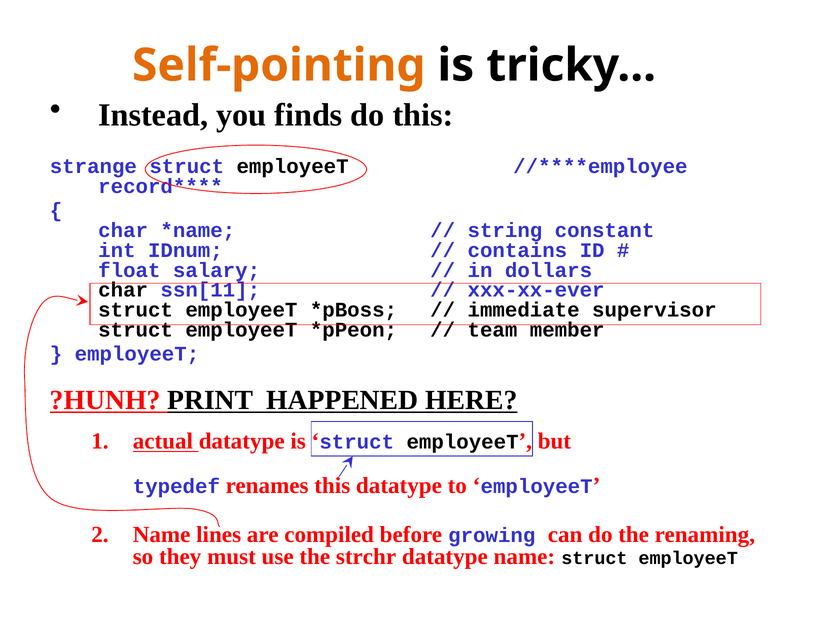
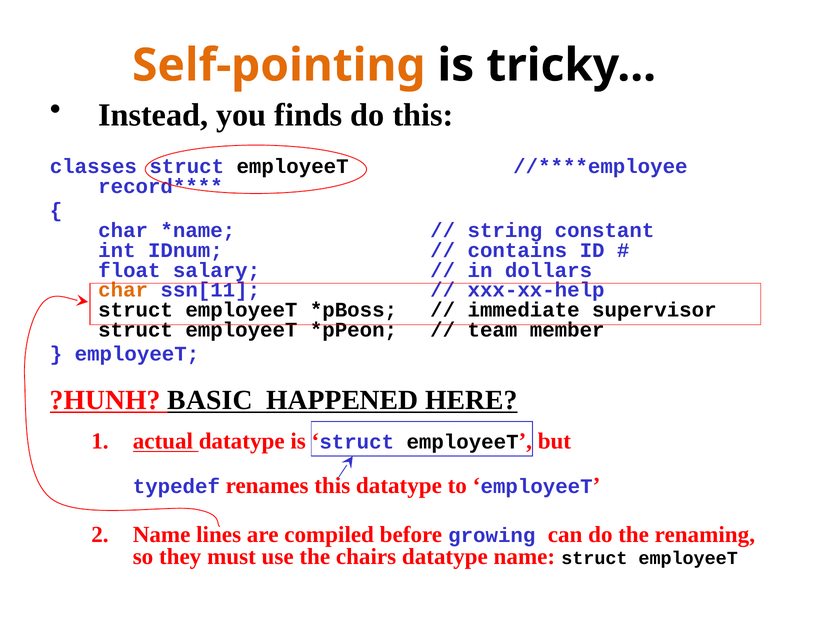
strange: strange -> classes
char at (123, 290) colour: black -> orange
xxx-xx-ever: xxx-xx-ever -> xxx-xx-help
PRINT: PRINT -> BASIC
strchr: strchr -> chairs
